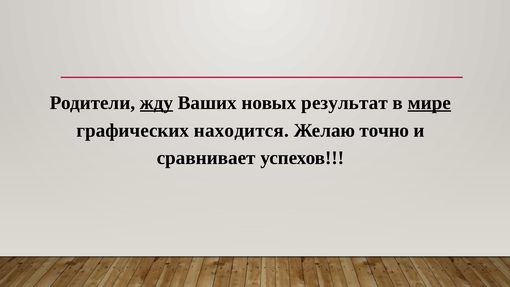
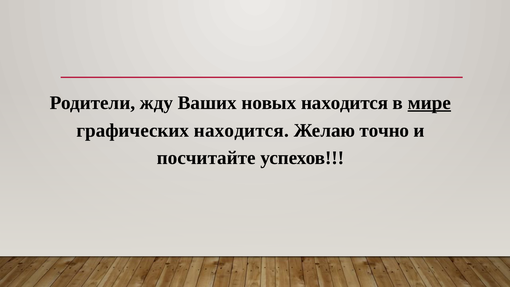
жду underline: present -> none
новых результат: результат -> находится
сравнивает: сравнивает -> посчитайте
